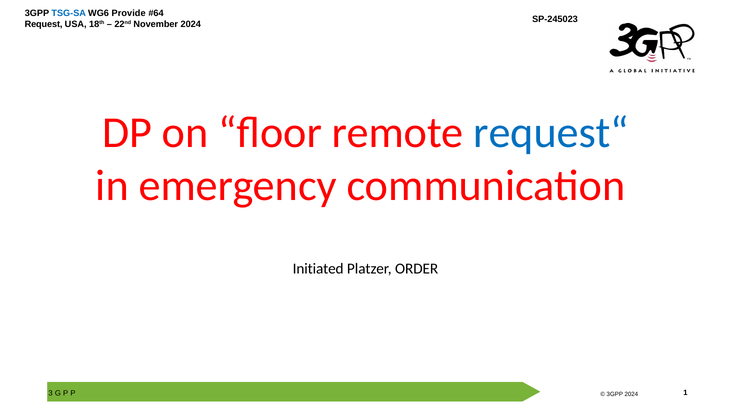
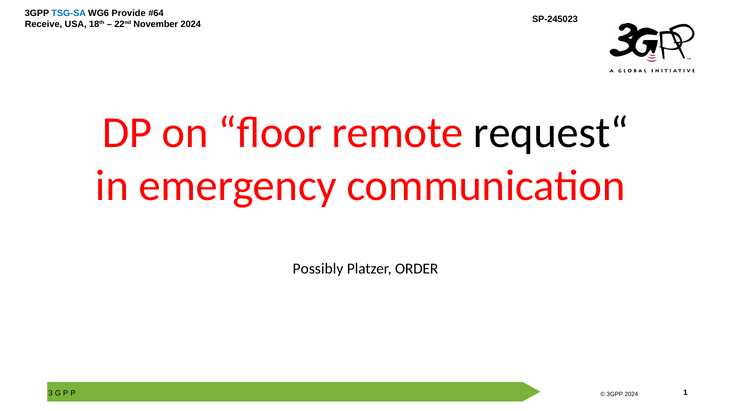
Request: Request -> Receive
request“ colour: blue -> black
Initiated: Initiated -> Possibly
